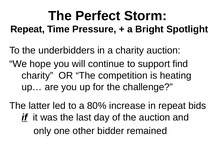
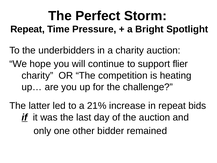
find: find -> flier
80%: 80% -> 21%
